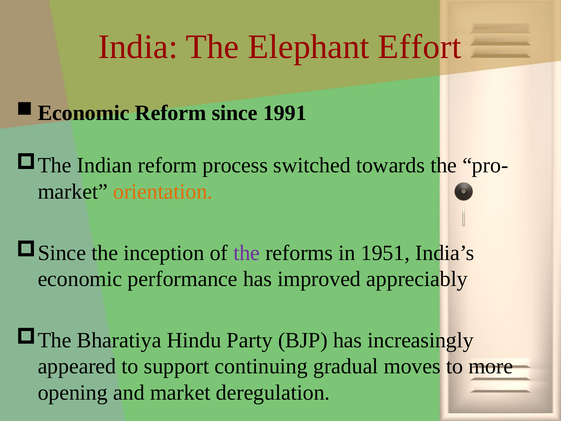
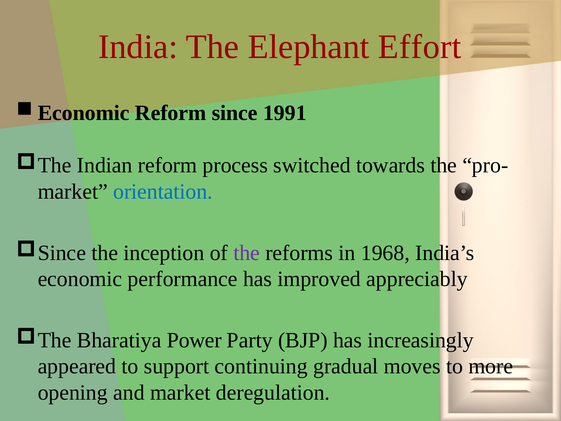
orientation colour: orange -> blue
1951: 1951 -> 1968
Hindu: Hindu -> Power
